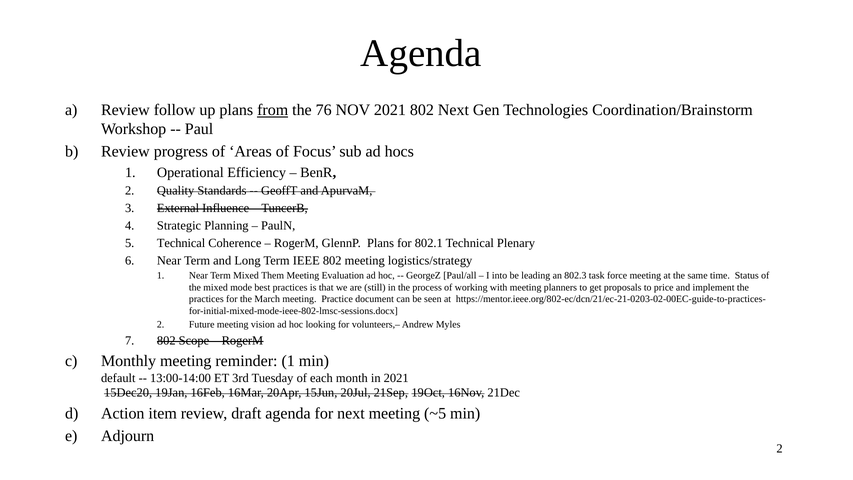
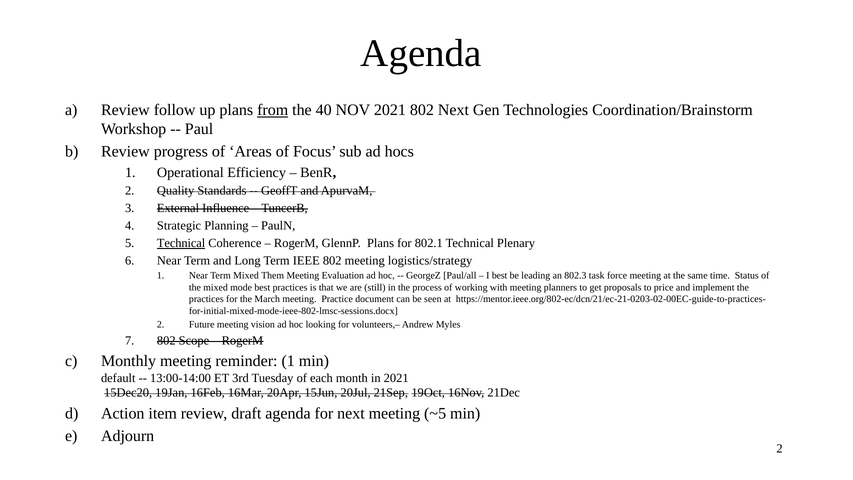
76: 76 -> 40
Technical at (181, 243) underline: none -> present
I into: into -> best
